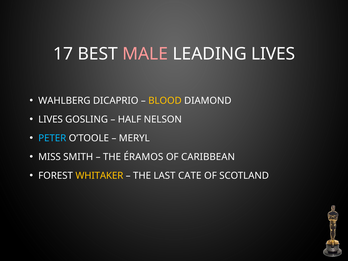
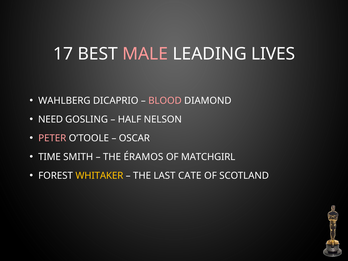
BLOOD colour: yellow -> pink
LIVES at (51, 119): LIVES -> NEED
PETER colour: light blue -> pink
MERYL: MERYL -> OSCAR
MISS: MISS -> TIME
CARIBBEAN: CARIBBEAN -> MATCHGIRL
